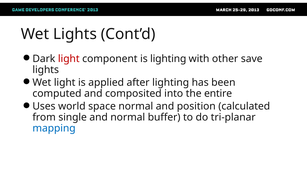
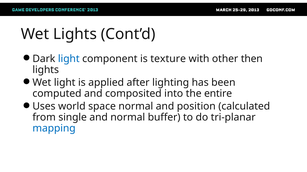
light at (69, 59) colour: red -> blue
is lighting: lighting -> texture
save: save -> then
